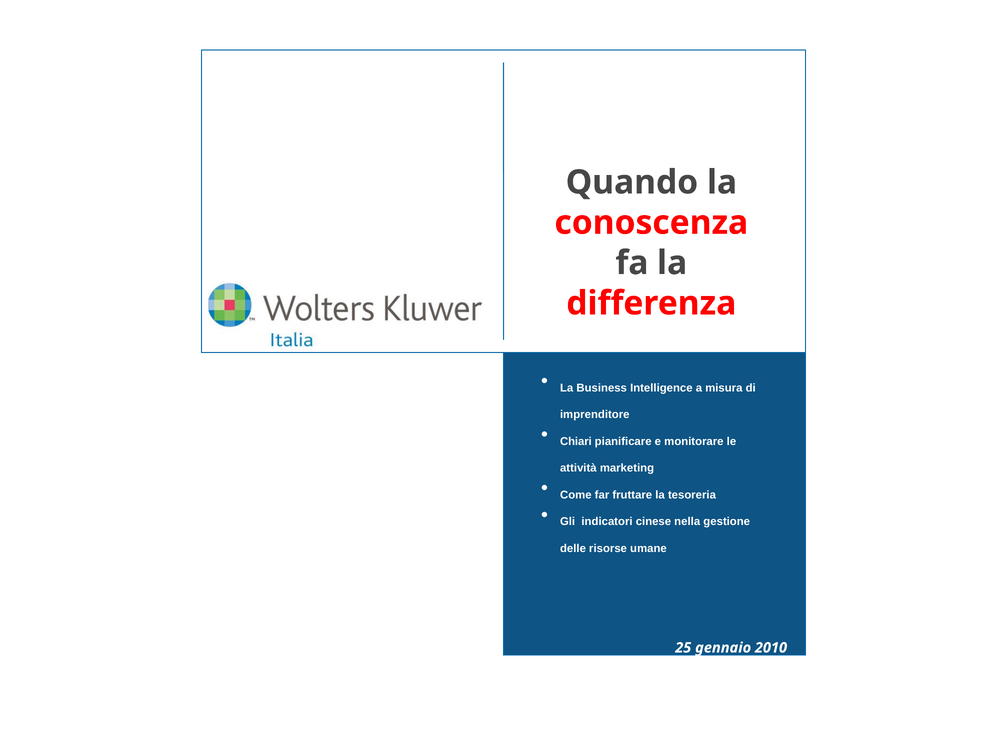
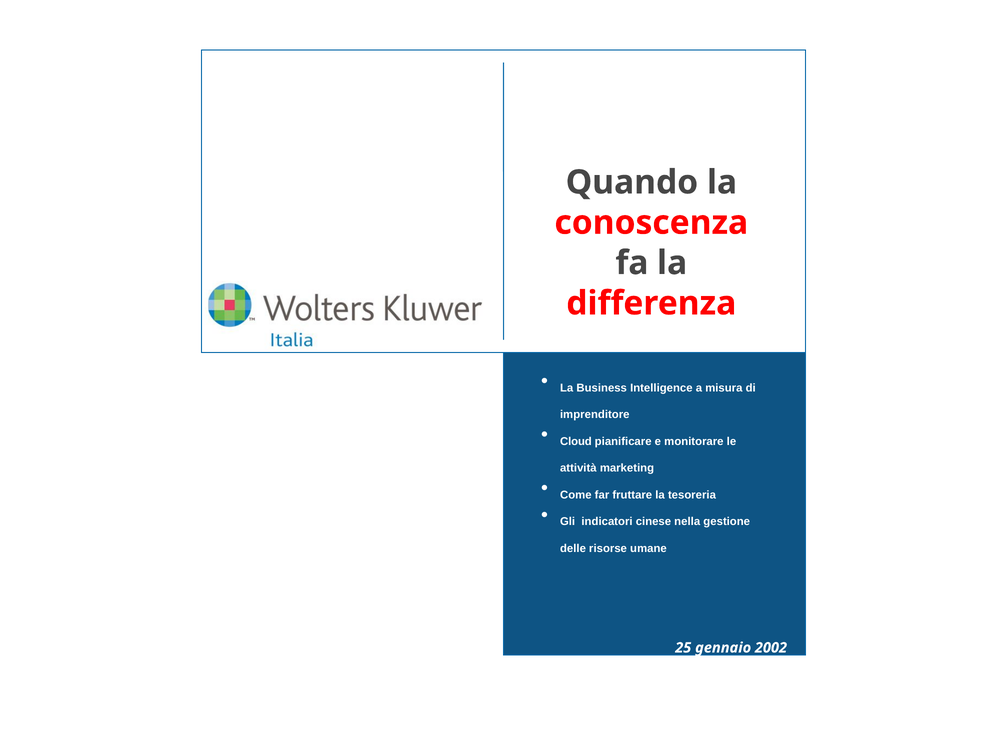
Chiari: Chiari -> Cloud
2010: 2010 -> 2002
